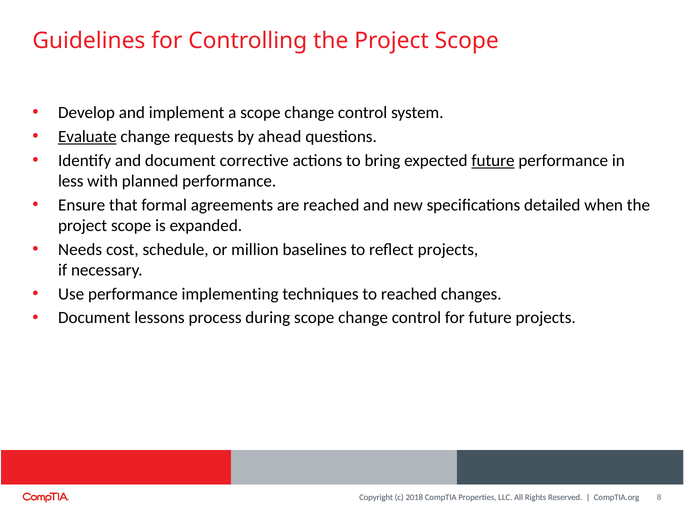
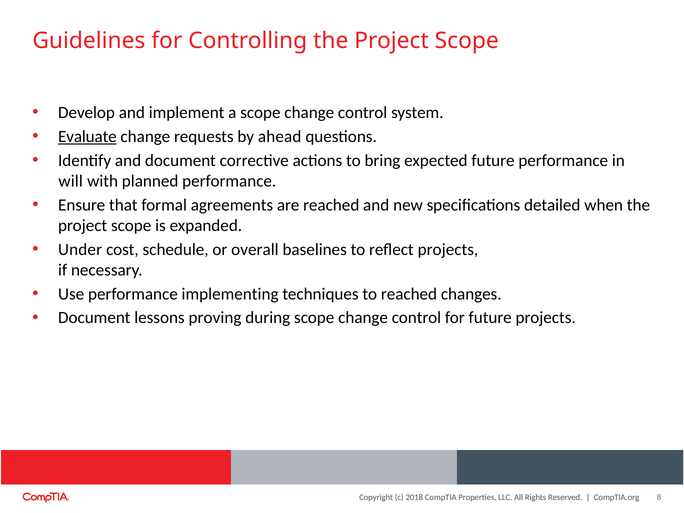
future at (493, 161) underline: present -> none
less: less -> will
Needs: Needs -> Under
million: million -> overall
process: process -> proving
